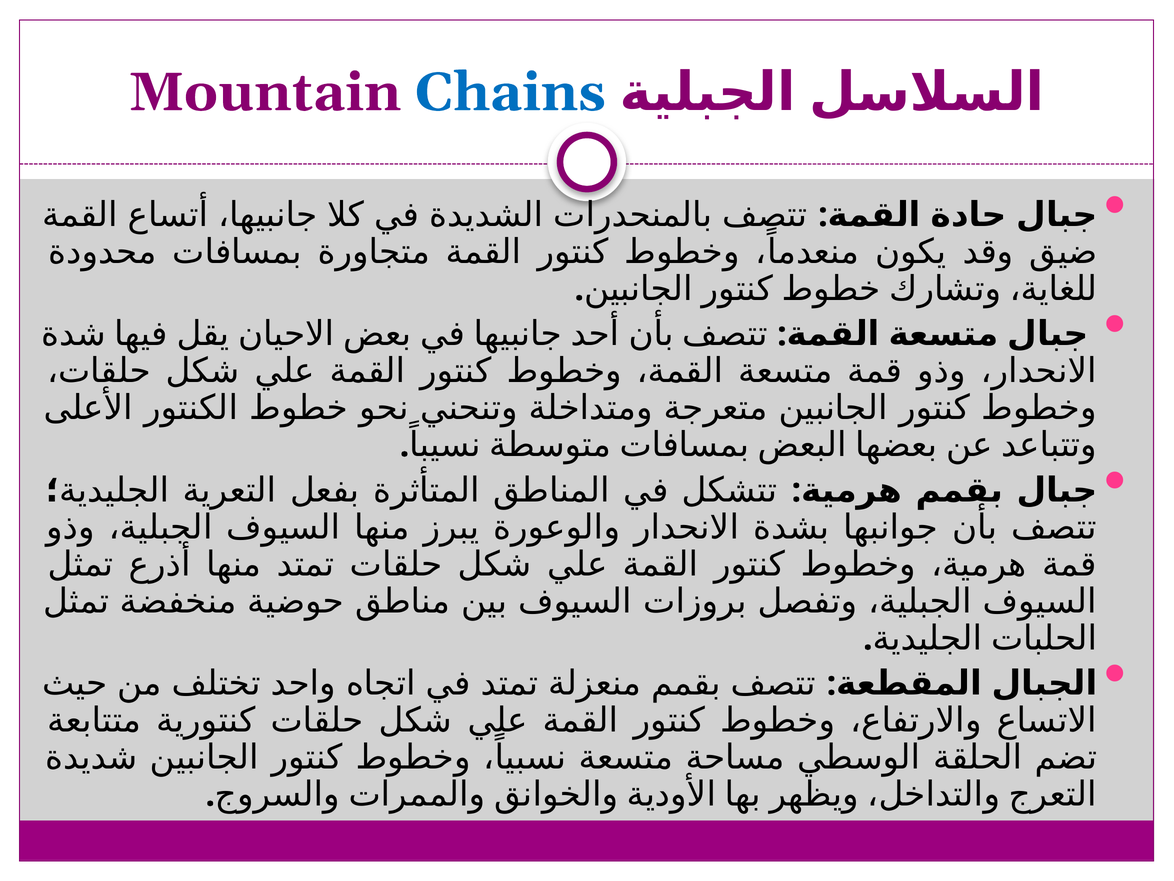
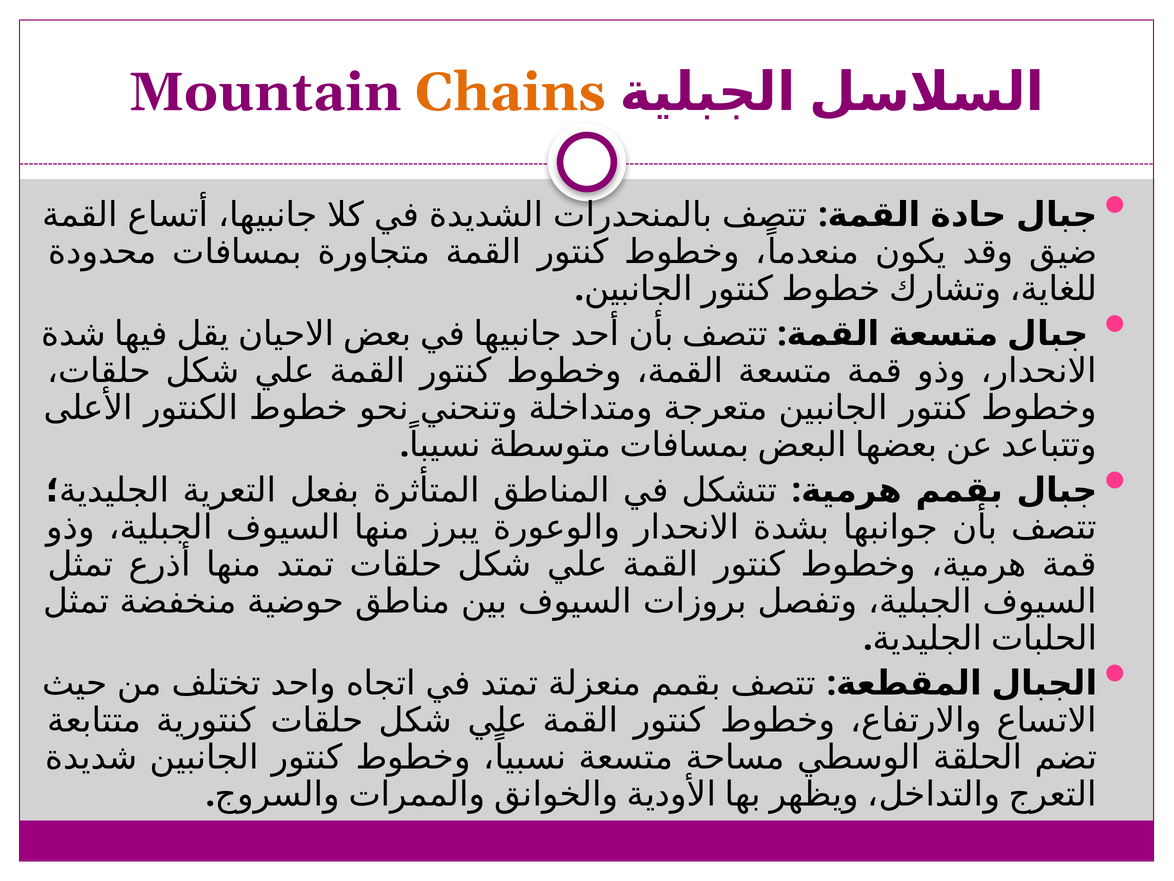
Chains colour: blue -> orange
